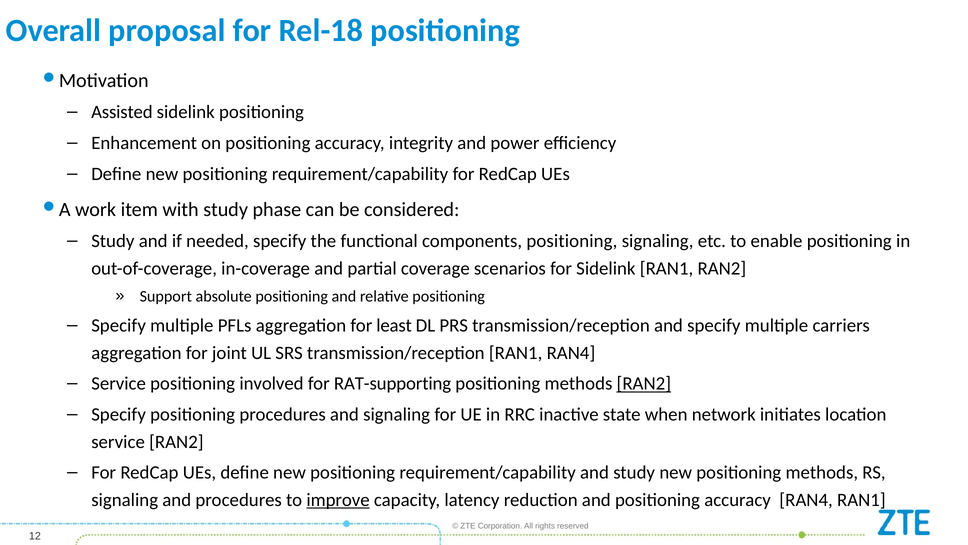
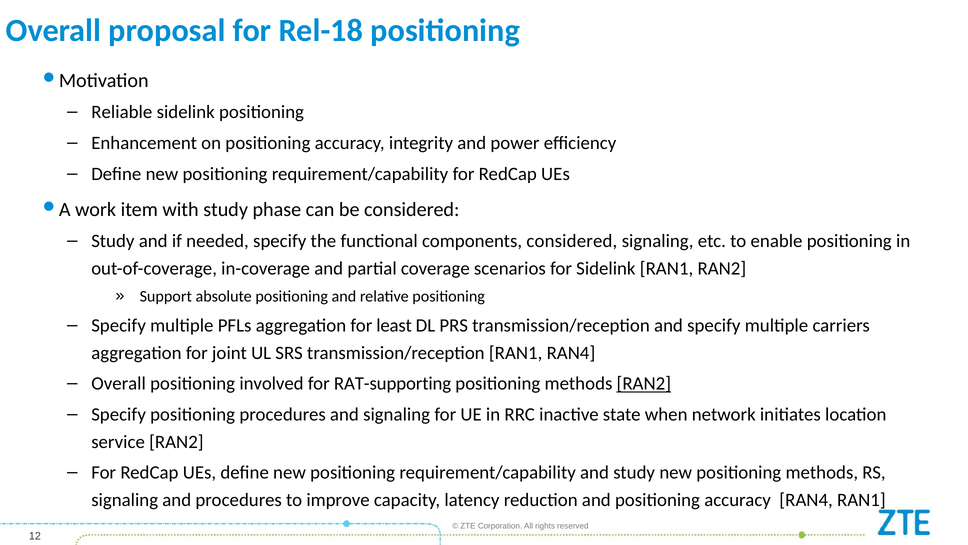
Assisted: Assisted -> Reliable
components positioning: positioning -> considered
Service at (119, 383): Service -> Overall
improve underline: present -> none
